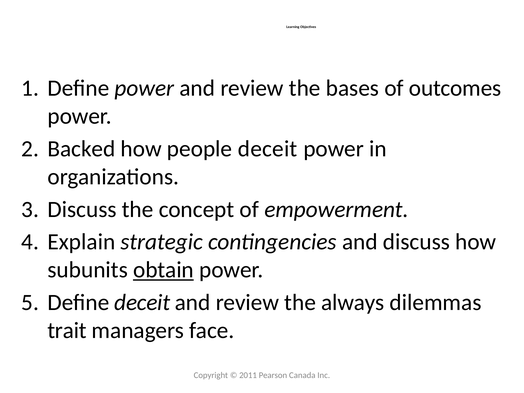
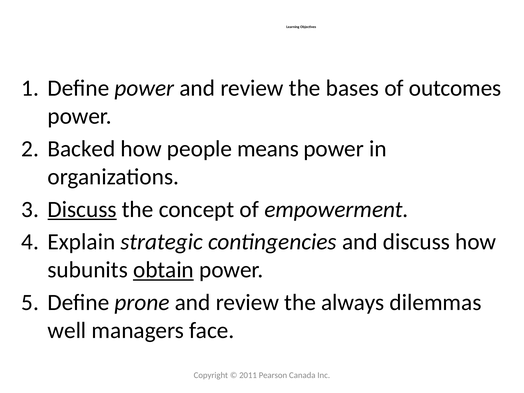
people deceit: deceit -> means
Discuss at (82, 209) underline: none -> present
Define deceit: deceit -> prone
trait: trait -> well
